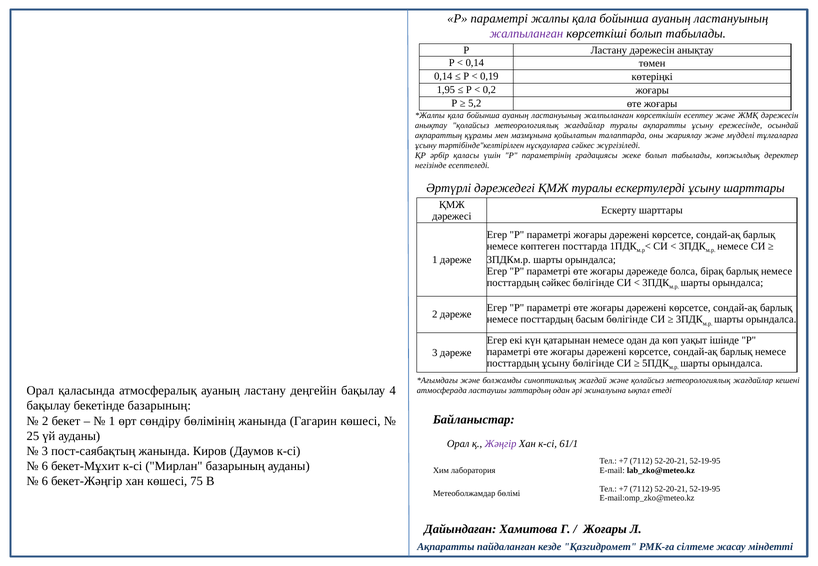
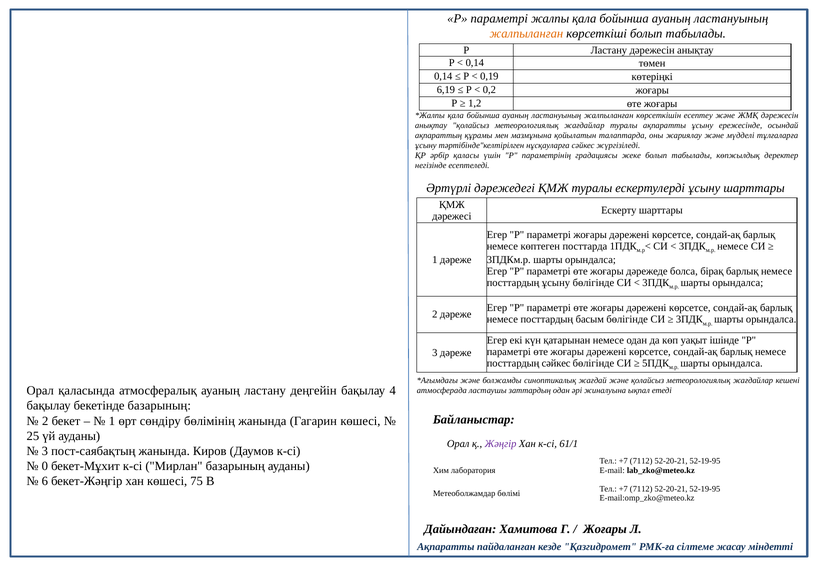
жалпыланған at (526, 33) colour: purple -> orange
1,95: 1,95 -> 6,19
5,2: 5,2 -> 1,2
посттардың сәйкес: сәйкес -> ұсыну
посттардың ұсыну: ұсыну -> сәйкес
6 at (45, 466): 6 -> 0
